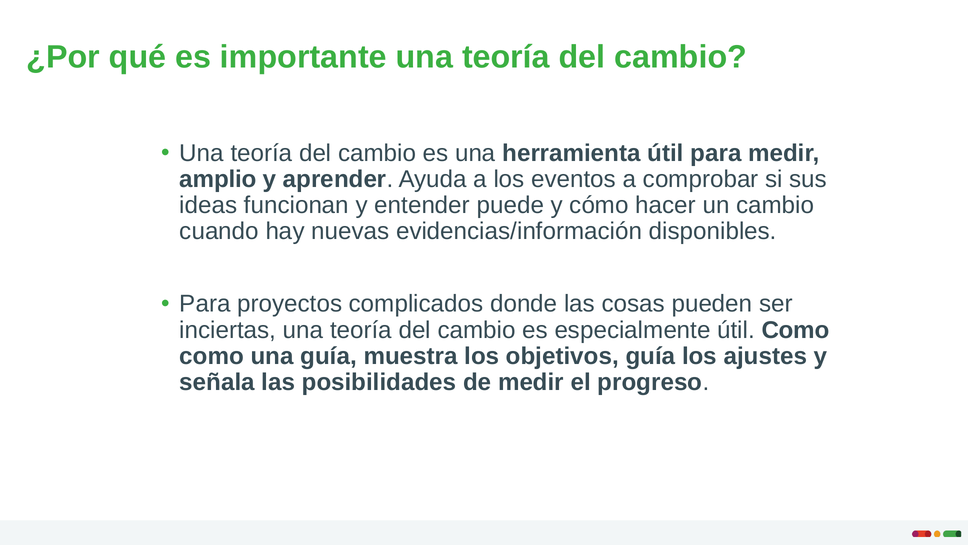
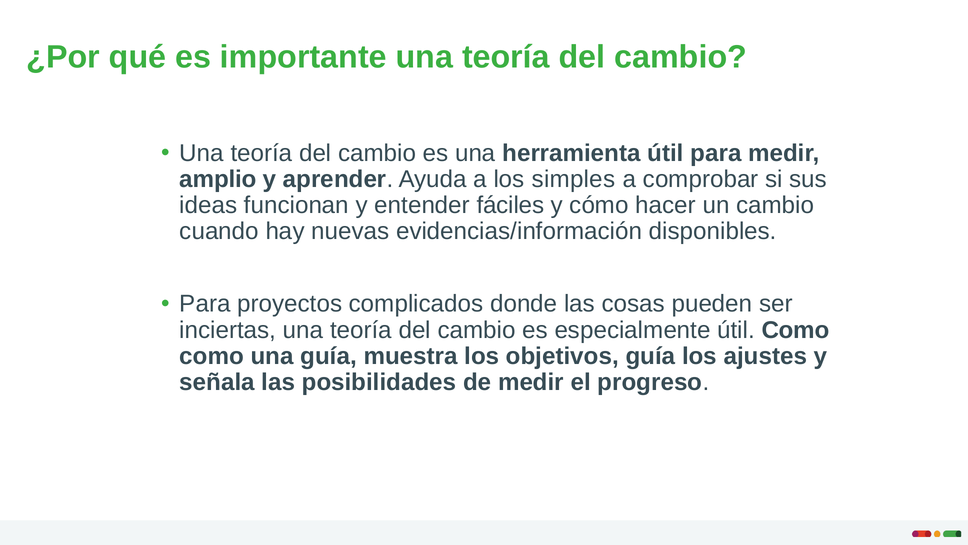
eventos: eventos -> simples
puede: puede -> fáciles
